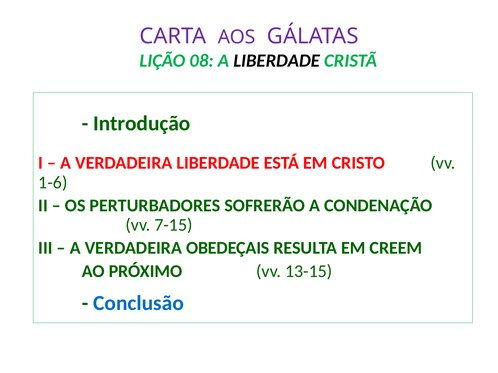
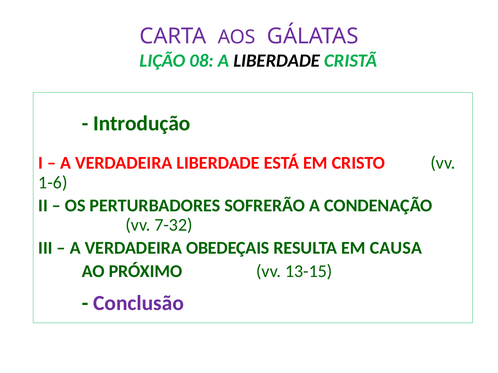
7-15: 7-15 -> 7-32
CREEM: CREEM -> CAUSA
Conclusão colour: blue -> purple
